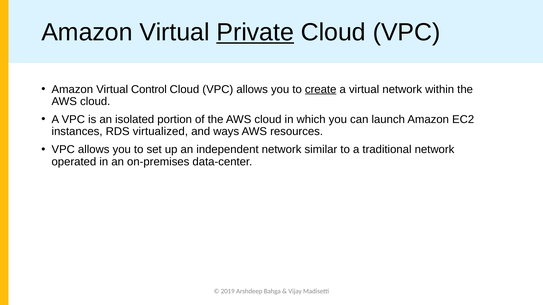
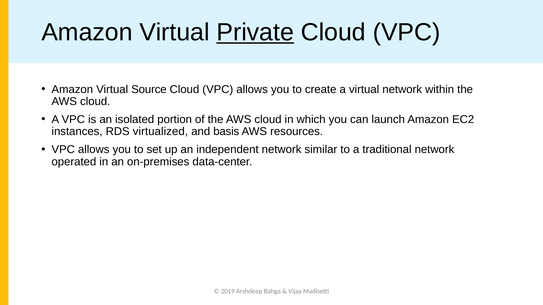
Control: Control -> Source
create underline: present -> none
ways: ways -> basis
